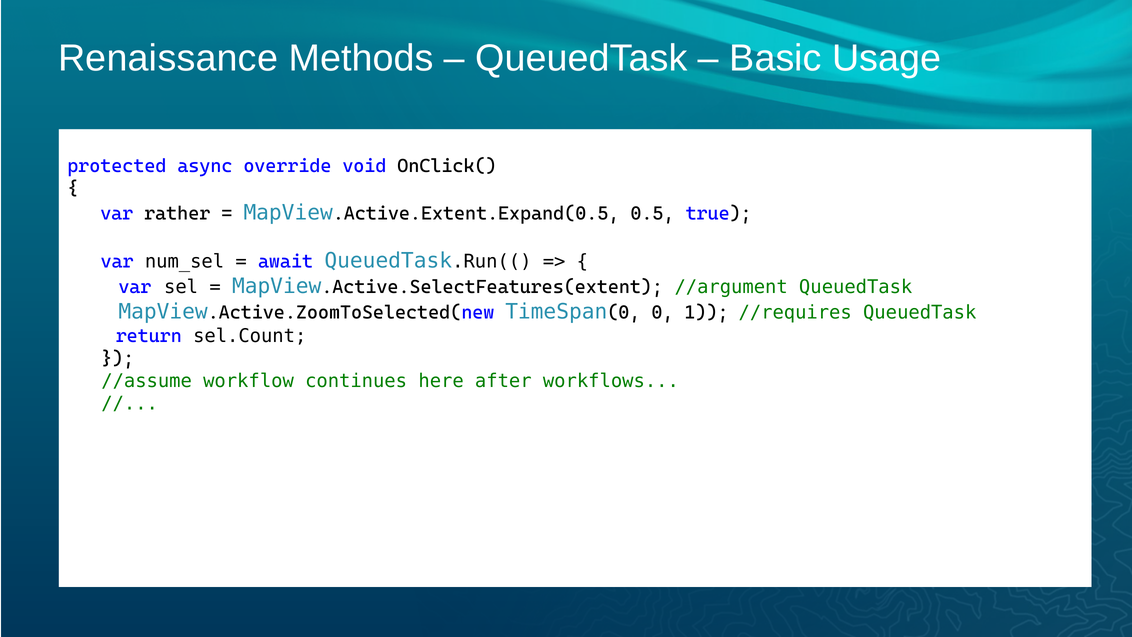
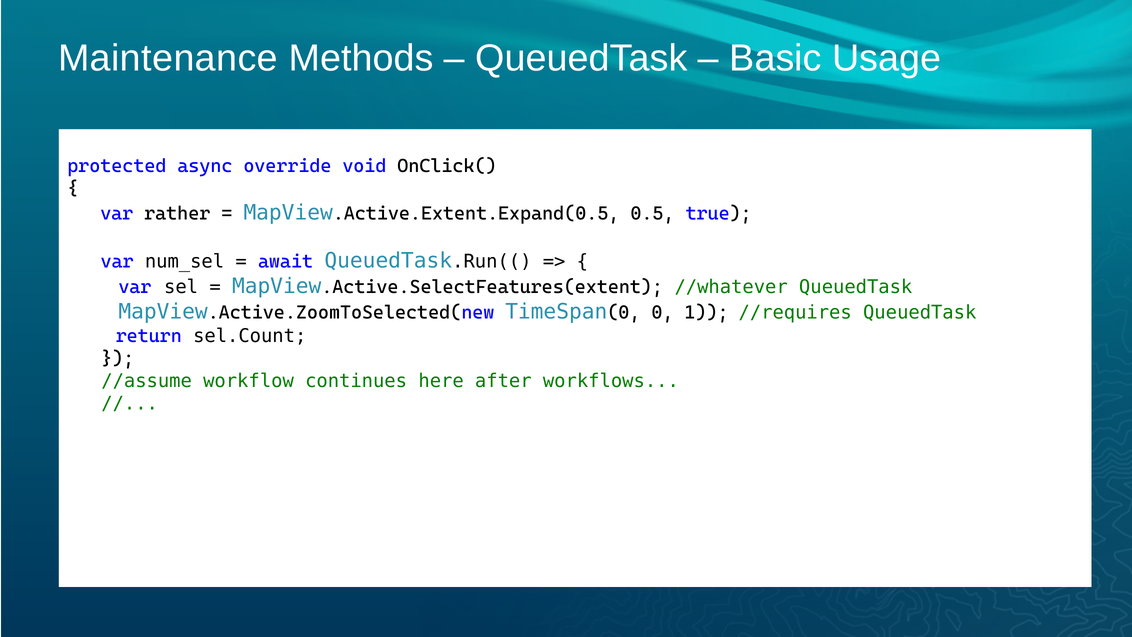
Renaissance: Renaissance -> Maintenance
//argument: //argument -> //whatever
